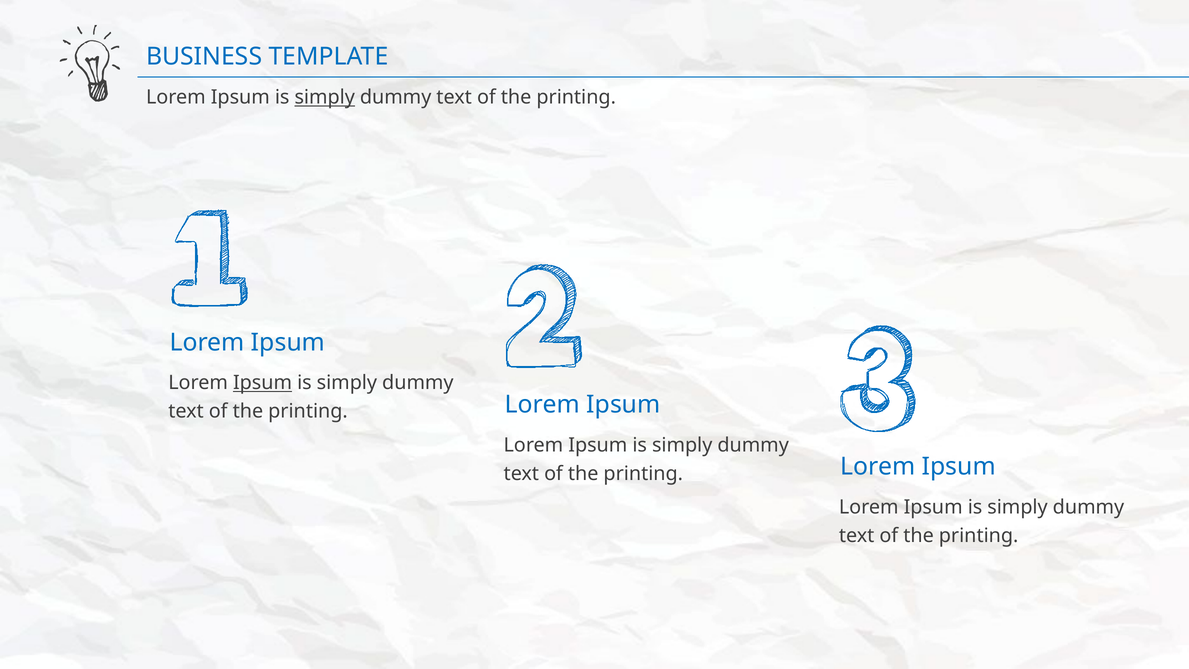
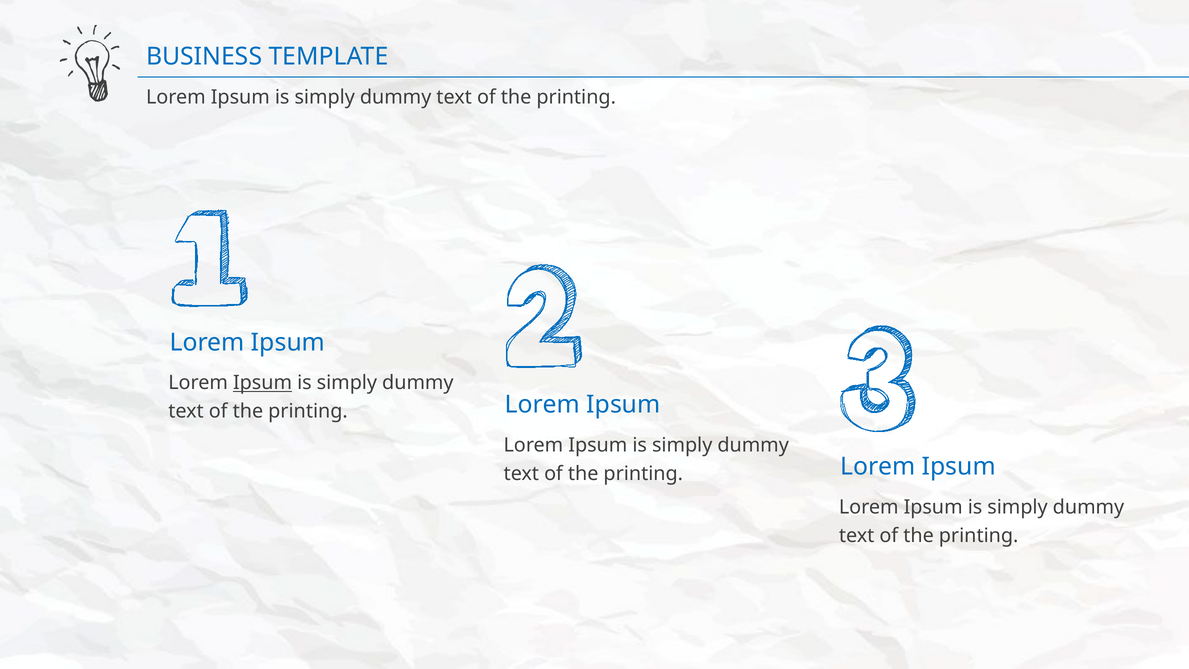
simply at (325, 97) underline: present -> none
